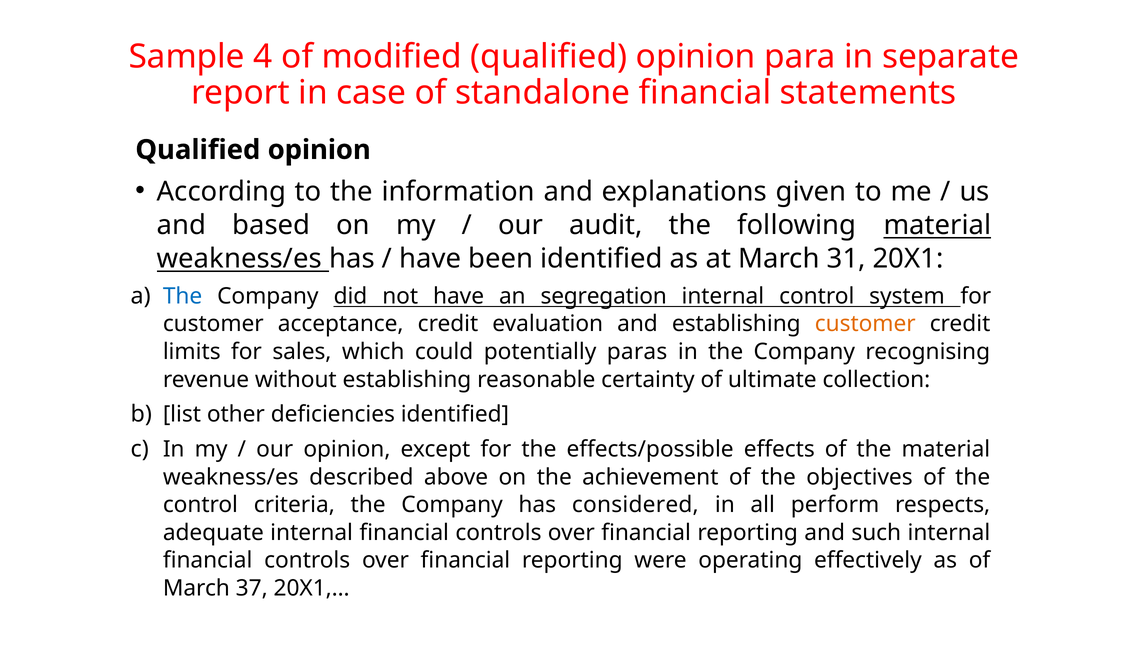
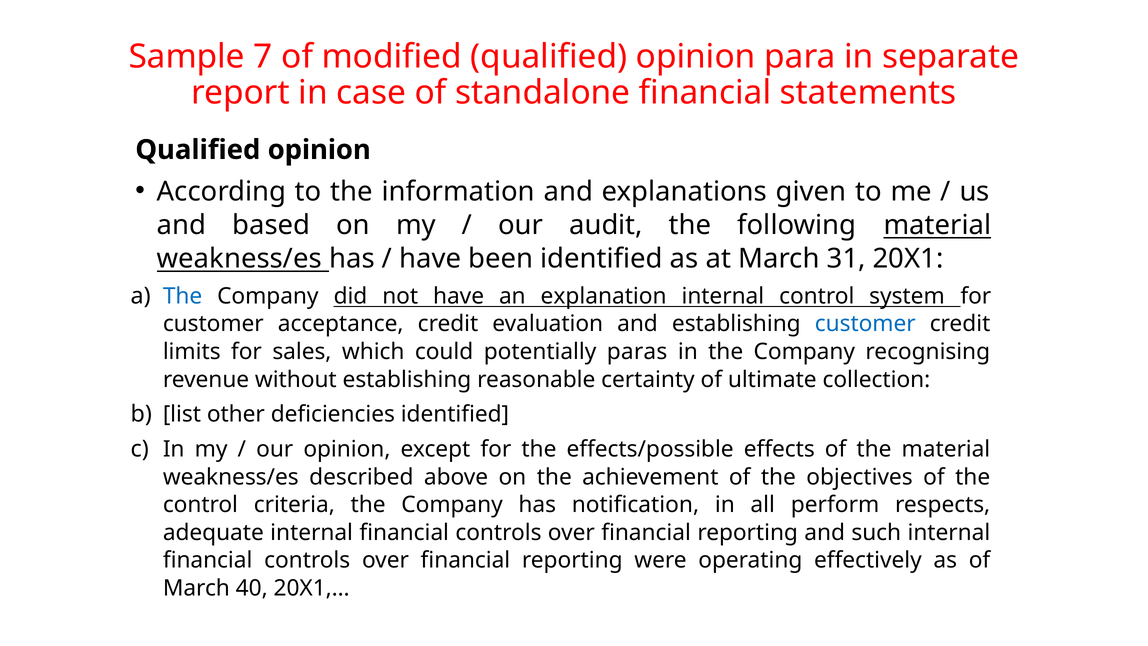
4: 4 -> 7
segregation: segregation -> explanation
customer at (865, 324) colour: orange -> blue
considered: considered -> notification
37: 37 -> 40
